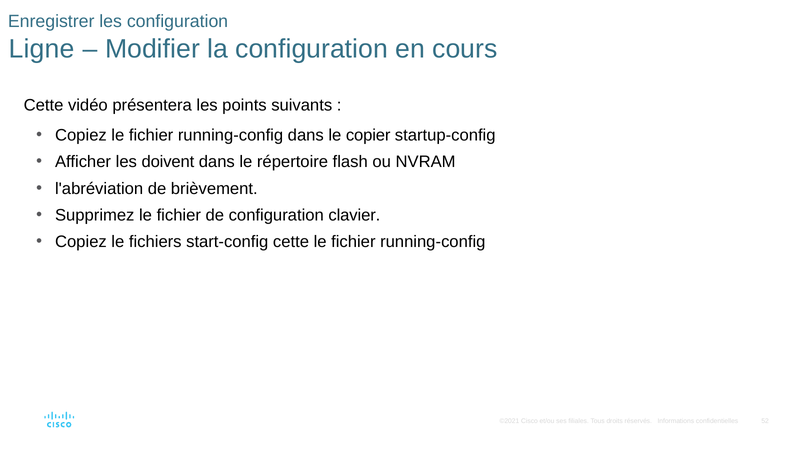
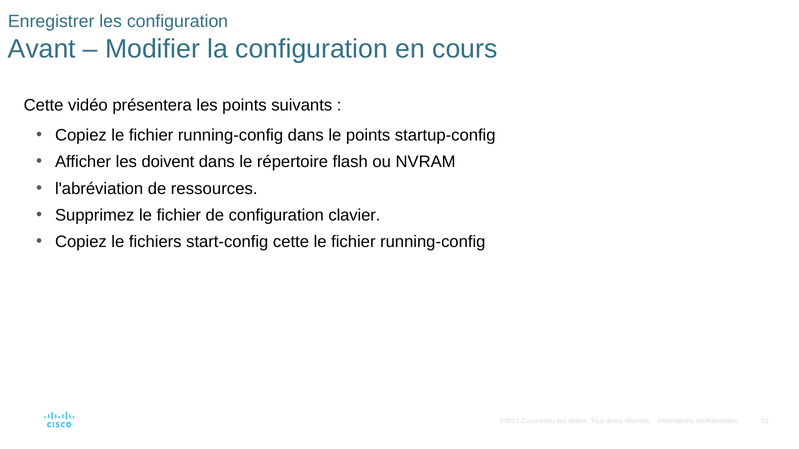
Ligne: Ligne -> Avant
le copier: copier -> points
brièvement: brièvement -> ressources
